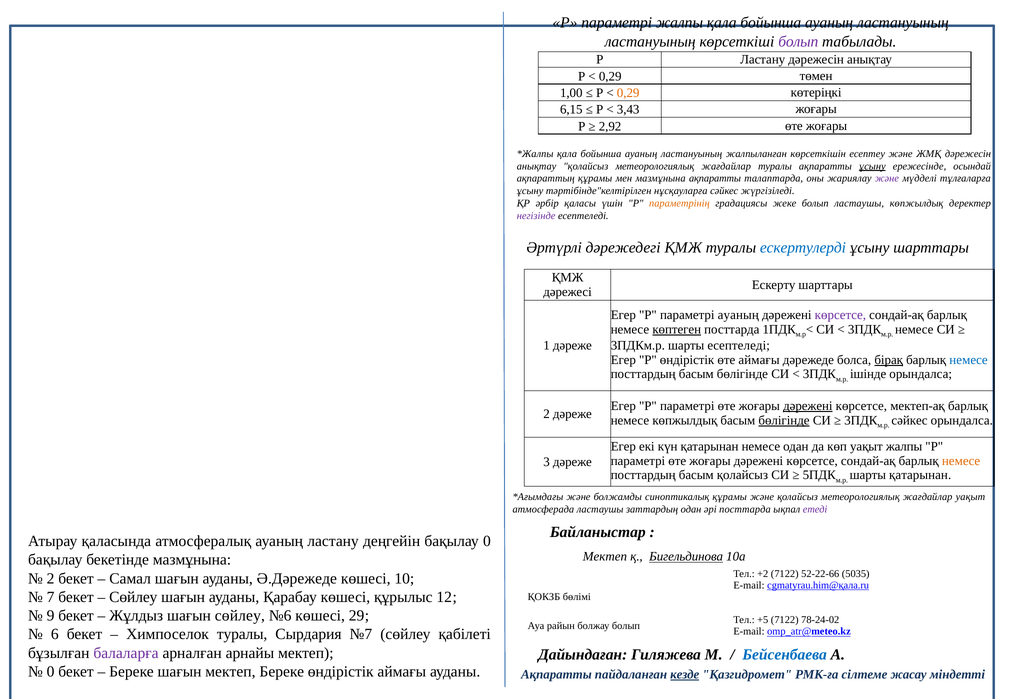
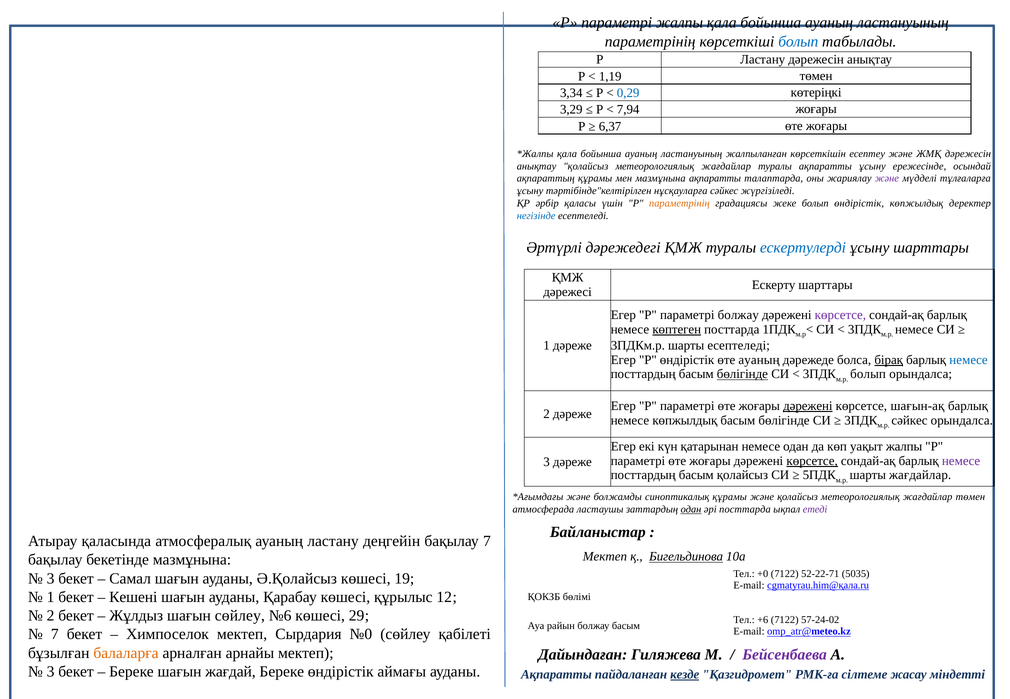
ластануының at (650, 42): ластануының -> параметрінің
болып at (798, 42) colour: purple -> blue
0,29 at (610, 76): 0,29 -> 1,19
1,00: 1,00 -> 3,34
0,29 at (628, 93) colour: orange -> blue
6,15: 6,15 -> 3,29
3,43: 3,43 -> 7,94
2,92: 2,92 -> 6,37
ұсыну at (872, 166) underline: present -> none
болып ластаушы: ластаушы -> өндірістік
негізінде colour: purple -> blue
параметрі ауаның: ауаның -> болжау
өте аймағы: аймағы -> ауаның
бөлігінде at (742, 374) underline: none -> present
ішінде at (868, 374): ішінде -> болып
мектеп-ақ: мектеп-ақ -> шағын-ақ
бөлігінде at (784, 420) underline: present -> none
көрсетсе at (812, 461) underline: none -> present
немесе at (961, 461) colour: orange -> purple
шарты қатарынан: қатарынан -> жағдайлар
жағдайлар уақыт: уақыт -> төмен
одан at (691, 509) underline: none -> present
бақылау 0: 0 -> 7
+2: +2 -> +0
52-22-66: 52-22-66 -> 52-22-71
2 at (51, 579): 2 -> 3
Ә.Дәрежеде: Ә.Дәрежеде -> Ә.Қолайсыз
10: 10 -> 19
7 at (51, 597): 7 -> 1
Сөйлеу at (133, 597): Сөйлеу -> Кешені
9 at (51, 616): 9 -> 2
+5: +5 -> +6
78-24-02: 78-24-02 -> 57-24-02
болжау болып: болып -> басым
6 at (55, 635): 6 -> 7
Химпоселок туралы: туралы -> мектеп
№7: №7 -> №0
балаларға colour: purple -> orange
Бейсенбаева colour: blue -> purple
0 at (51, 672): 0 -> 3
шағын мектеп: мектеп -> жағдай
